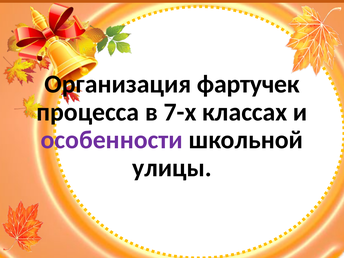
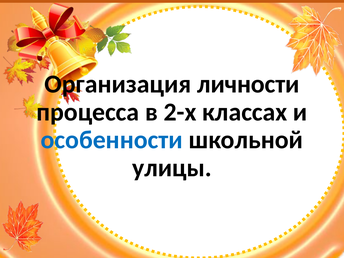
фартучек: фартучек -> личности
7-х: 7-х -> 2-х
особенности colour: purple -> blue
